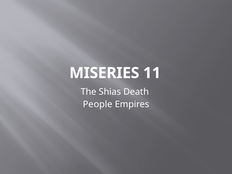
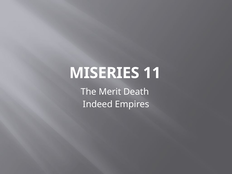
Shias: Shias -> Merit
People: People -> Indeed
